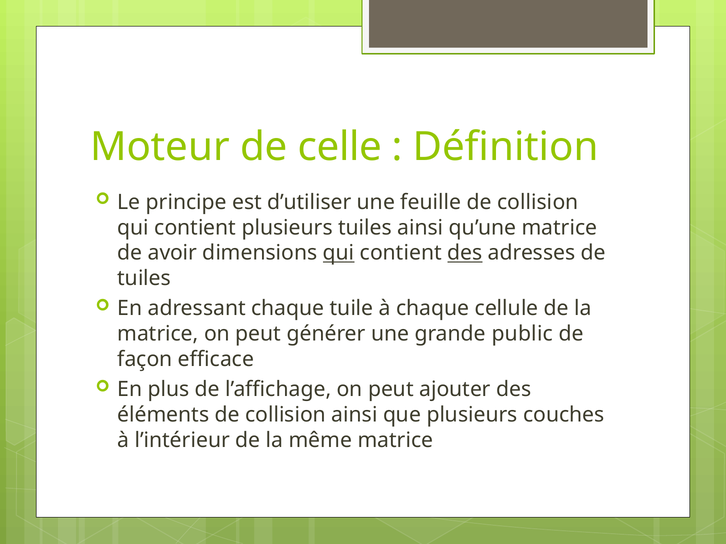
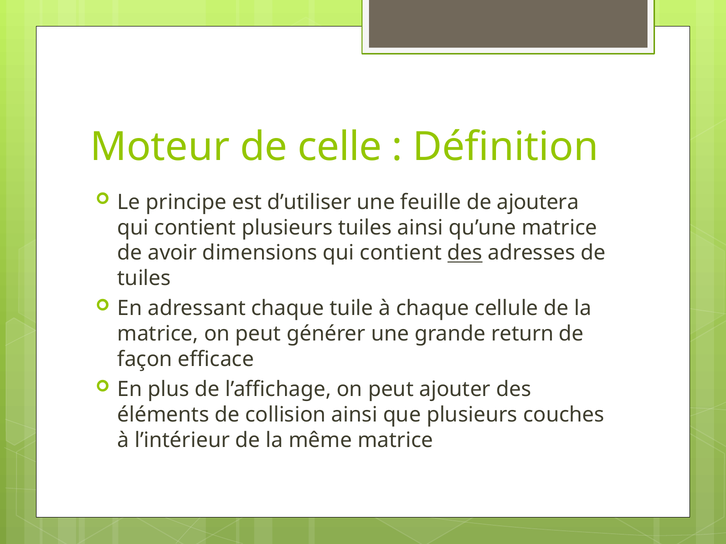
feuille de collision: collision -> ajoutera
qui at (339, 253) underline: present -> none
public: public -> return
